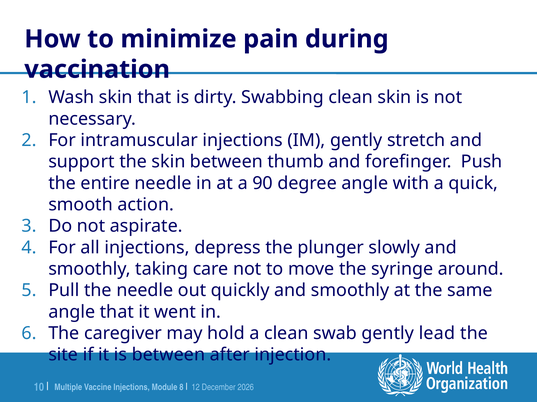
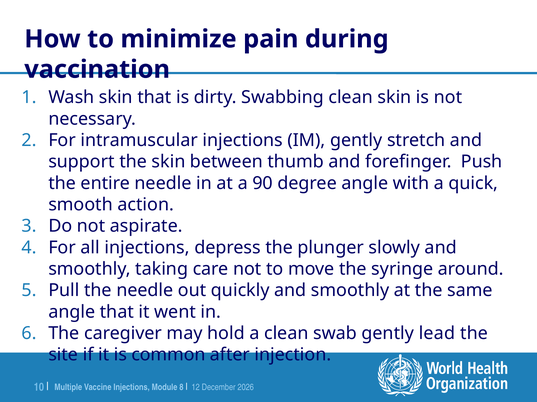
is between: between -> common
